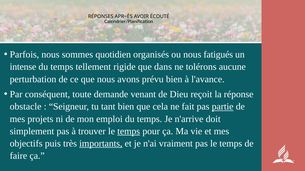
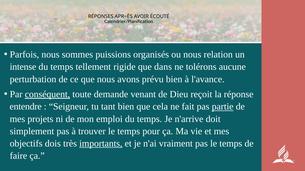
quotidien: quotidien -> puissions
fatigués: fatigués -> relation
conséquent underline: none -> present
obstacle: obstacle -> entendre
temps at (129, 132) underline: present -> none
puis: puis -> dois
